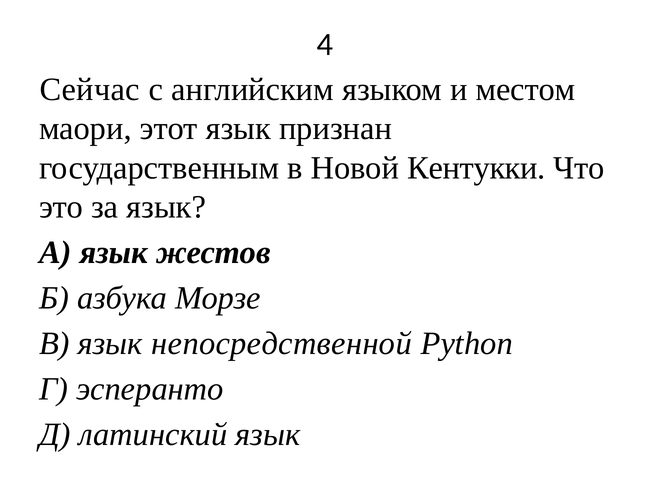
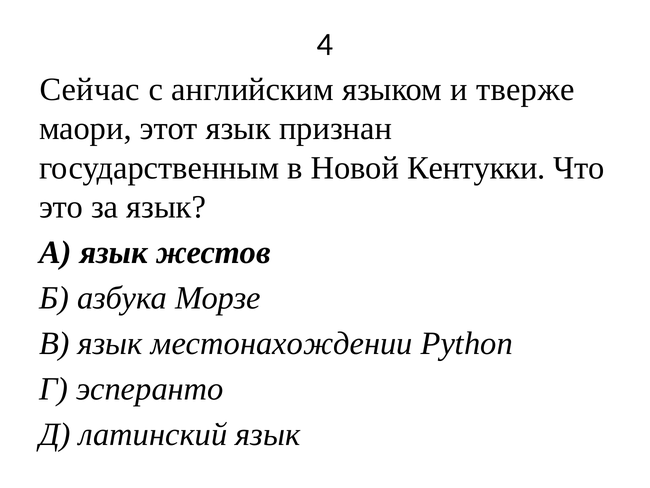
местом: местом -> тверже
непосредственной: непосредственной -> местонахождении
